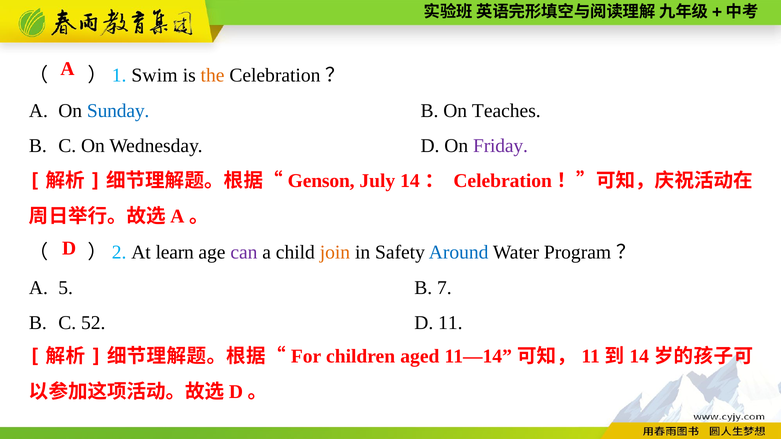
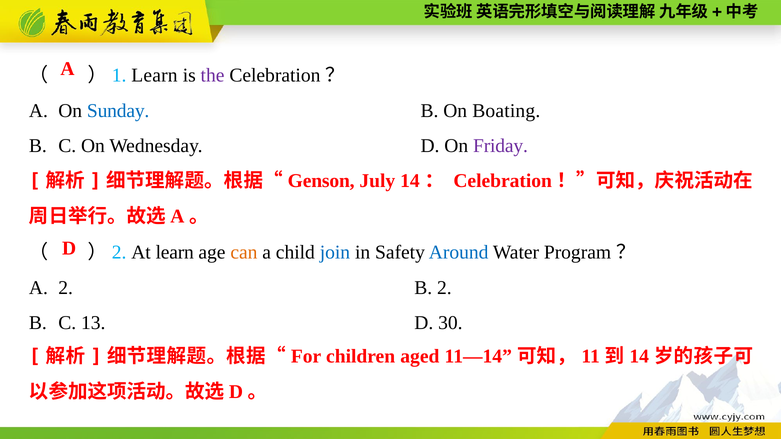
）1 Swim: Swim -> Learn
the colour: orange -> purple
Teaches: Teaches -> Boating
can colour: purple -> orange
join colour: orange -> blue
A 5: 5 -> 2
B 7: 7 -> 2
52: 52 -> 13
D 11: 11 -> 30
